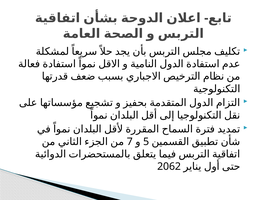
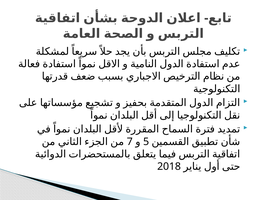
2062: 2062 -> 2018
